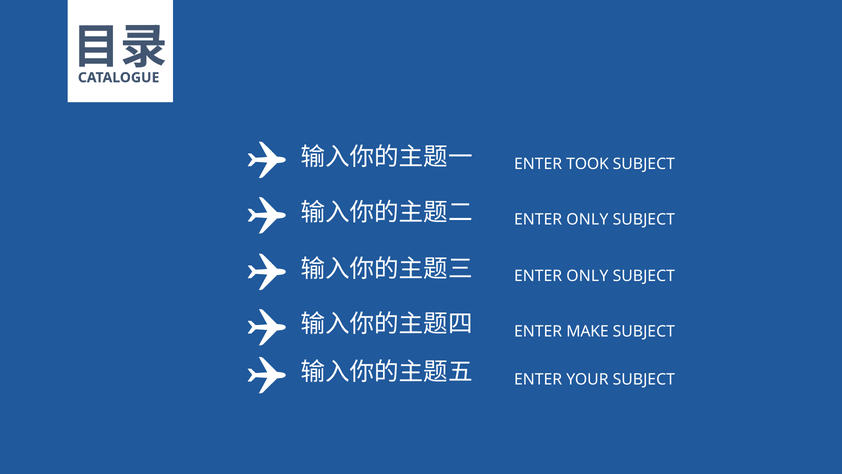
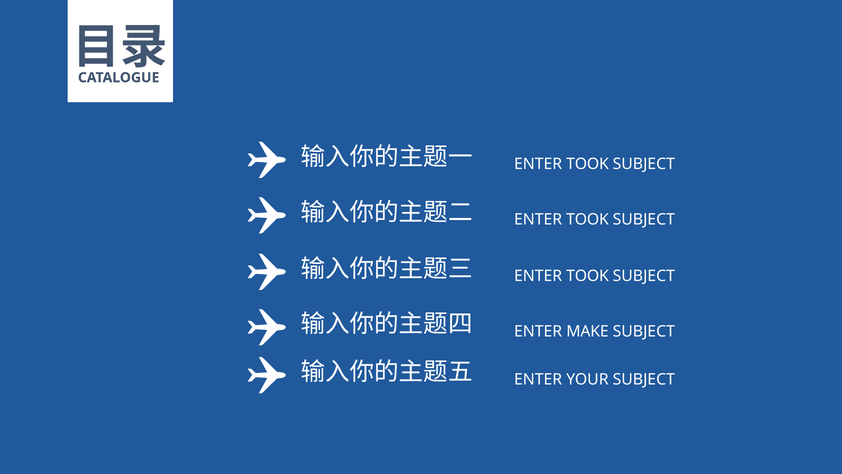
ONLY at (587, 219): ONLY -> TOOK
ONLY at (587, 276): ONLY -> TOOK
